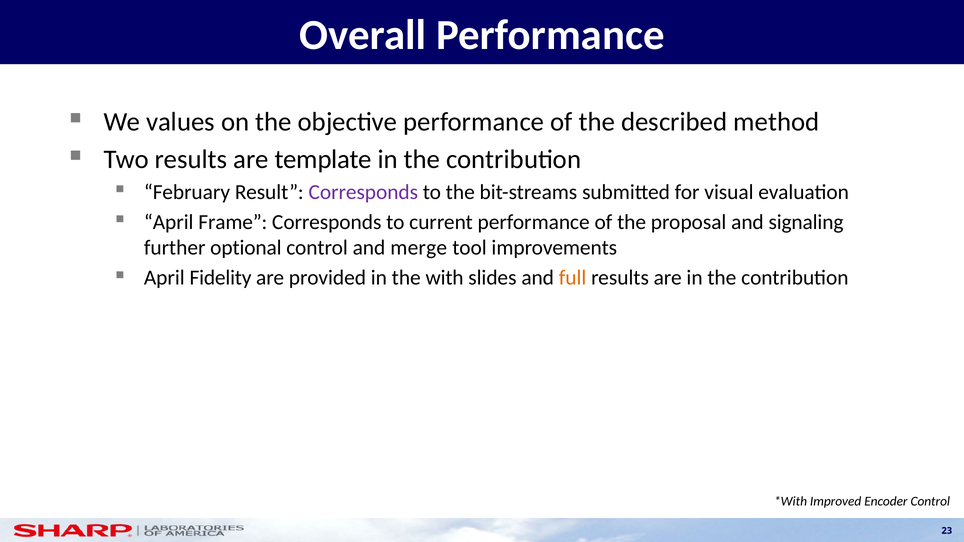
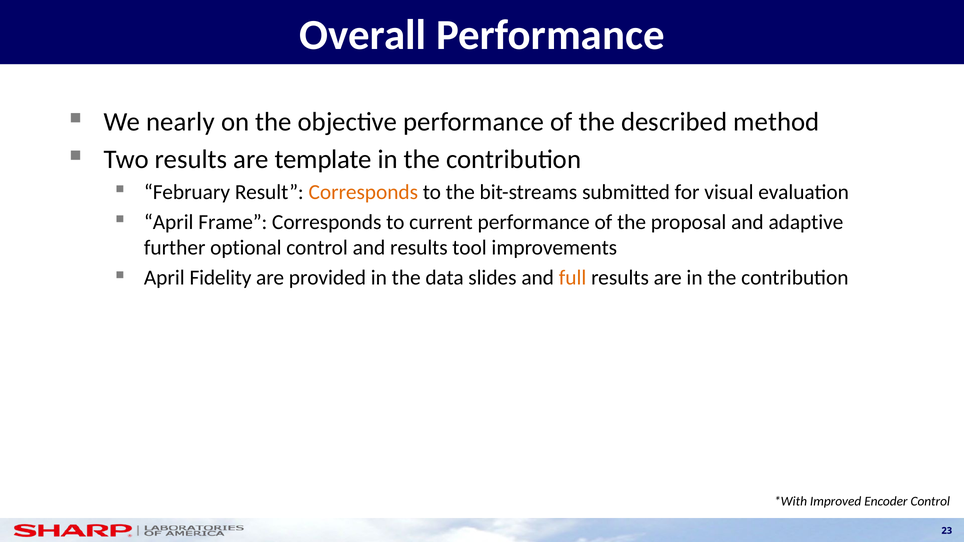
values: values -> nearly
Corresponds at (363, 192) colour: purple -> orange
signaling: signaling -> adaptive
and merge: merge -> results
with: with -> data
